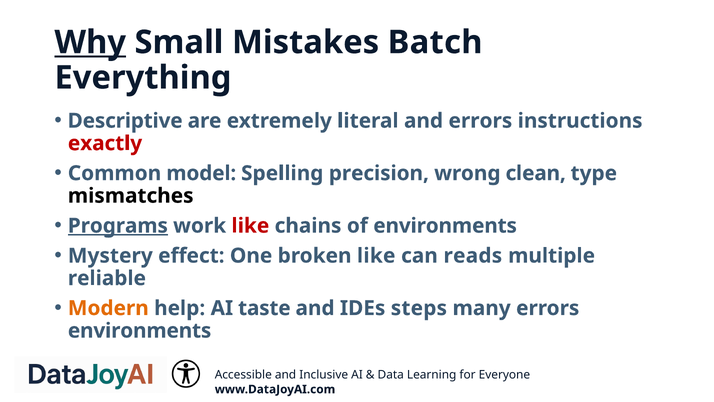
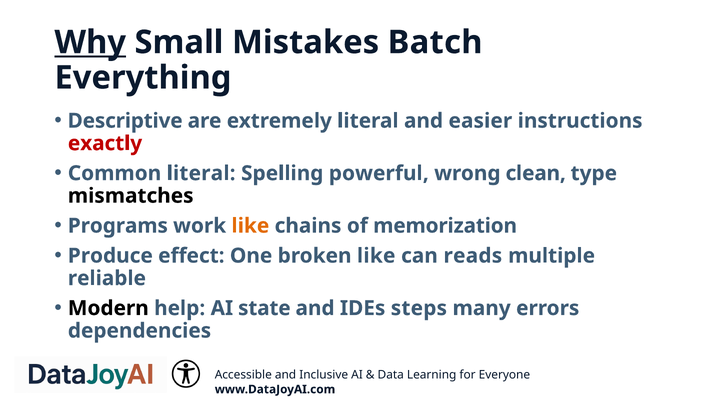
and errors: errors -> easier
Common model: model -> literal
precision: precision -> powerful
Programs underline: present -> none
like at (250, 226) colour: red -> orange
of environments: environments -> memorization
Mystery: Mystery -> Produce
Modern colour: orange -> black
taste: taste -> state
environments at (140, 330): environments -> dependencies
